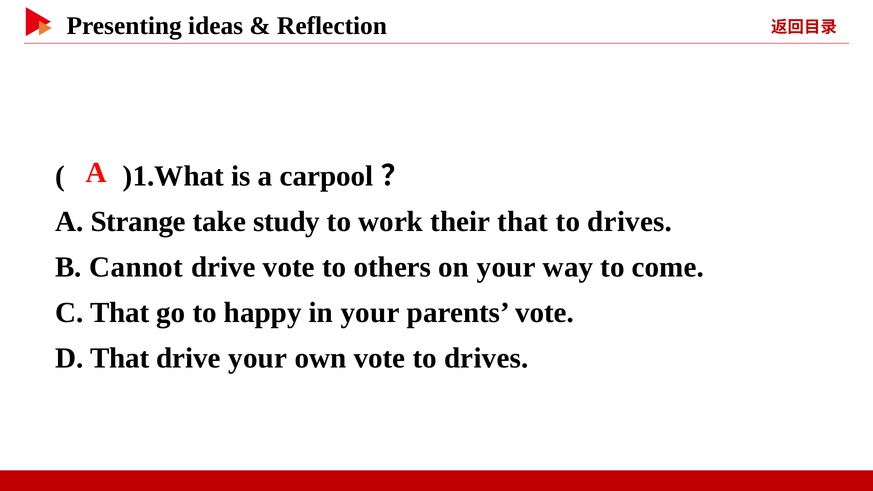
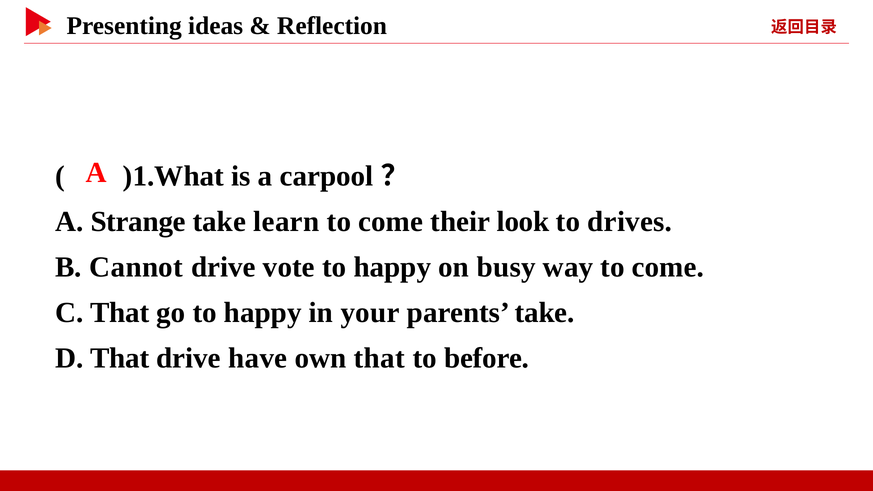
study: study -> learn
work at (391, 222): work -> come
their that: that -> look
others at (392, 267): others -> happy
on your: your -> busy
parents vote: vote -> take
drive your: your -> have
own vote: vote -> that
drives at (486, 358): drives -> before
